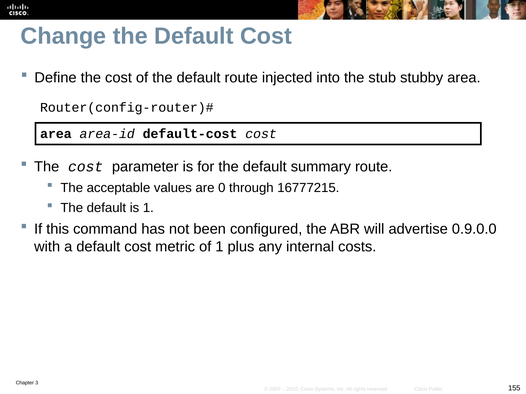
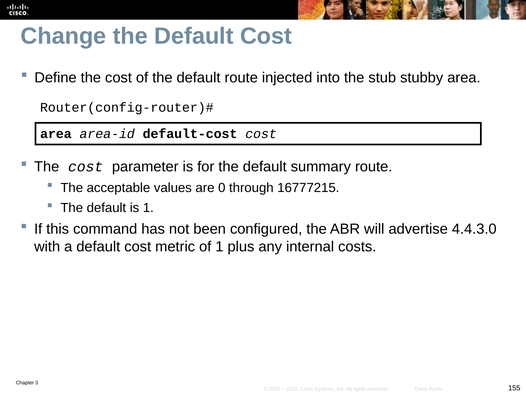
0.9.0.0: 0.9.0.0 -> 4.4.3.0
